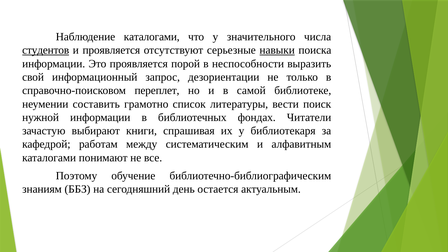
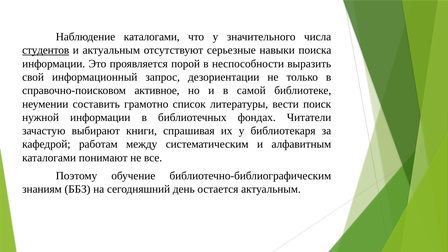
и проявляется: проявляется -> актуальным
навыки underline: present -> none
переплет: переплет -> активное
